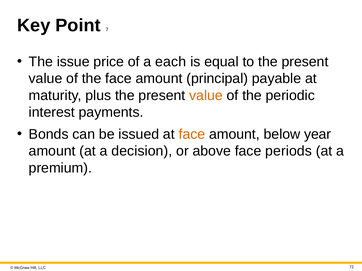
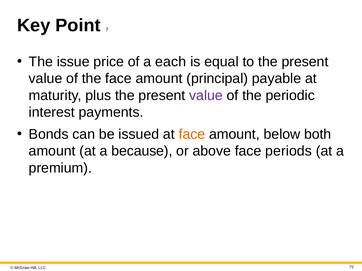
value at (206, 96) colour: orange -> purple
year: year -> both
decision: decision -> because
